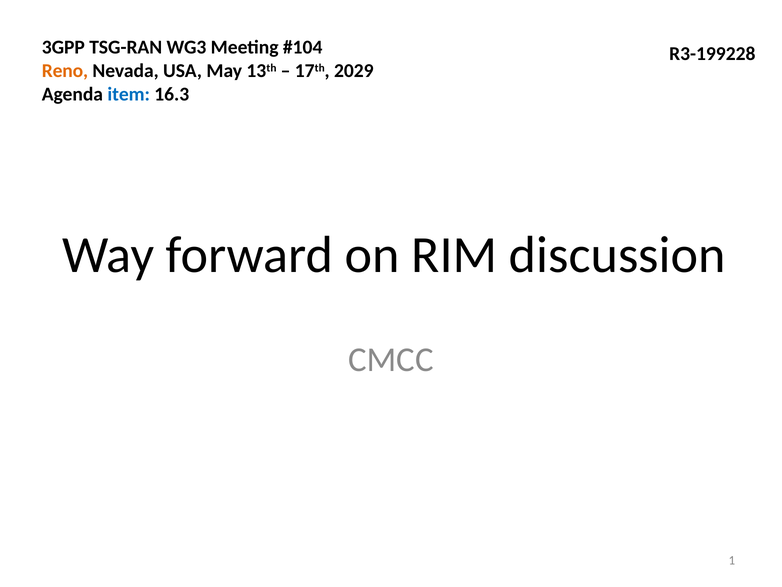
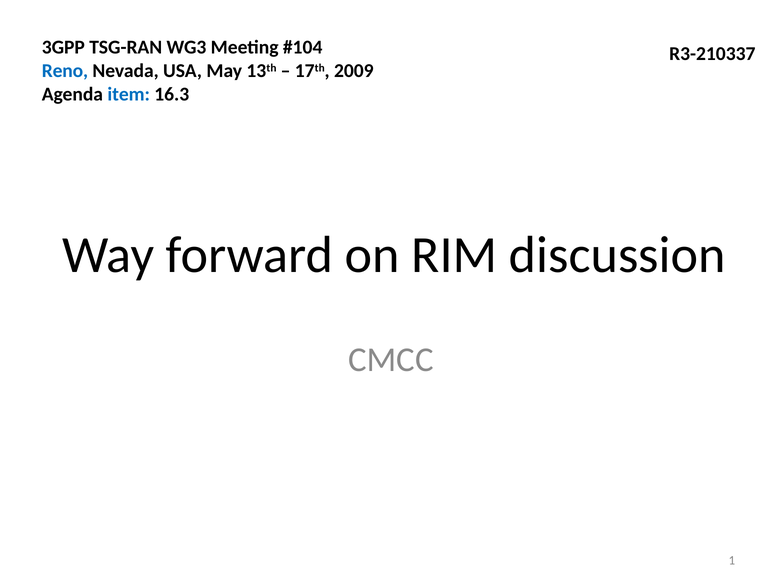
R3-199228: R3-199228 -> R3-210337
Reno colour: orange -> blue
2029: 2029 -> 2009
